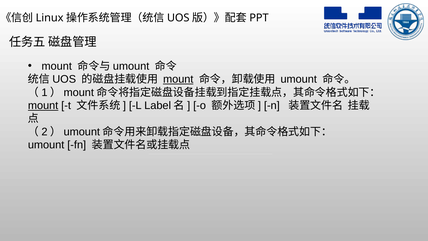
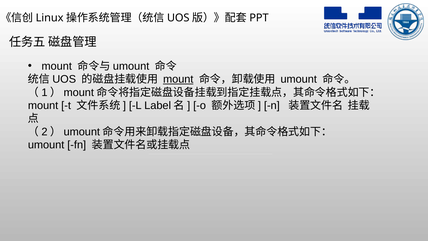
mount at (43, 105) underline: present -> none
